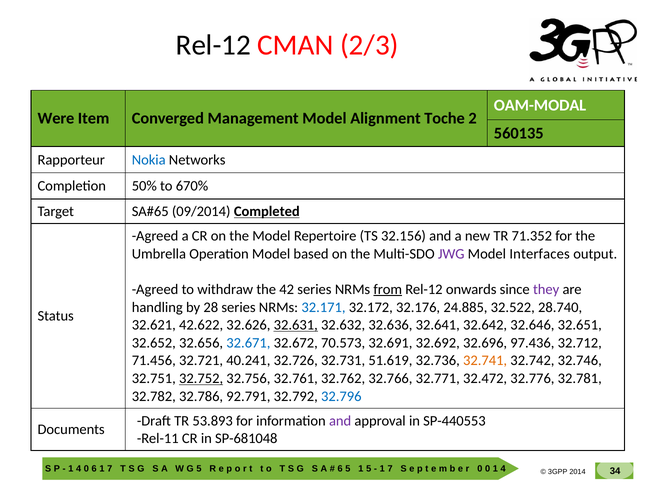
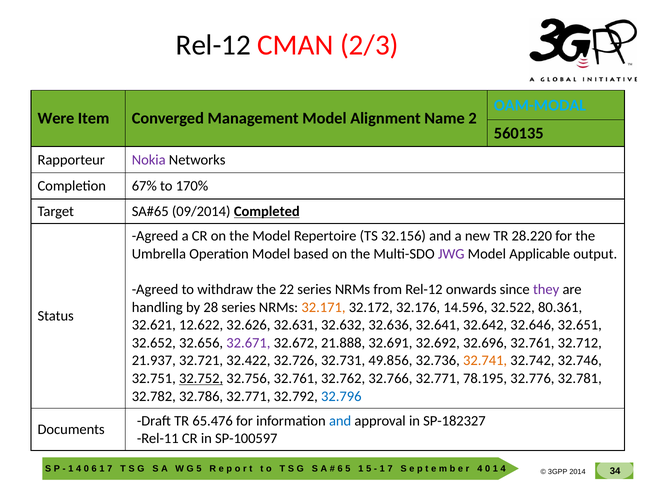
OAM-MODAL colour: white -> light blue
Toche: Toche -> Name
Nokia colour: blue -> purple
50%: 50% -> 67%
670%: 670% -> 170%
71.352: 71.352 -> 28.220
Interfaces: Interfaces -> Applicable
42: 42 -> 22
from underline: present -> none
32.171 colour: blue -> orange
24.885: 24.885 -> 14.596
28.740: 28.740 -> 80.361
42.622: 42.622 -> 12.622
32.631 underline: present -> none
32.671 colour: blue -> purple
70.573: 70.573 -> 21.888
32.696 97.436: 97.436 -> 32.761
71.456: 71.456 -> 21.937
40.241: 40.241 -> 32.422
51.619: 51.619 -> 49.856
32.472: 32.472 -> 78.195
32.786 92.791: 92.791 -> 32.771
53.893: 53.893 -> 65.476
and at (340, 421) colour: purple -> blue
SP-440553: SP-440553 -> SP-182327
SP-681048: SP-681048 -> SP-100597
0 at (480, 469): 0 -> 4
